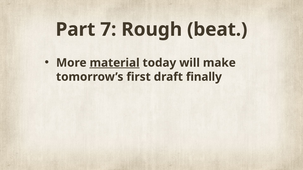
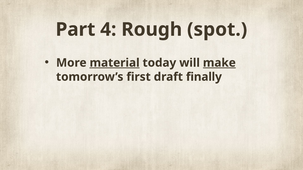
7: 7 -> 4
beat: beat -> spot
make underline: none -> present
